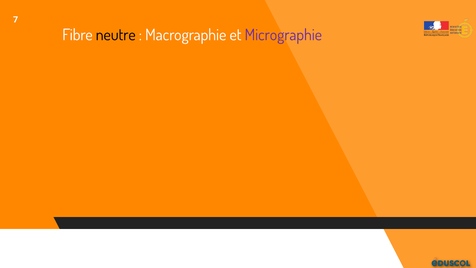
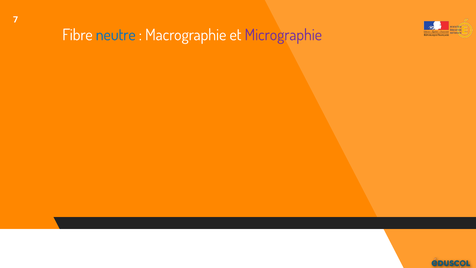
neutre colour: black -> blue
